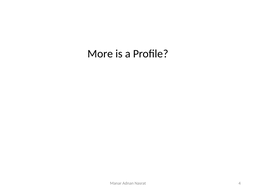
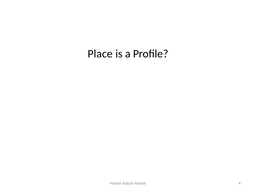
More: More -> Place
